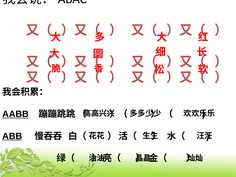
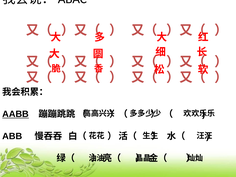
ABB underline: present -> none
